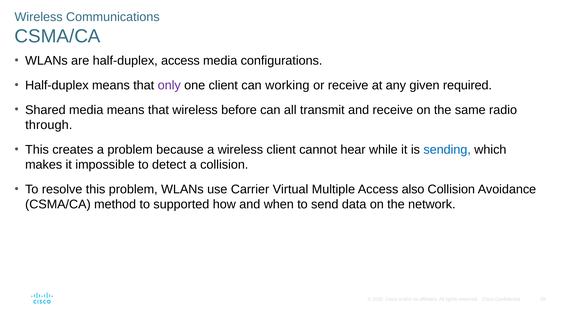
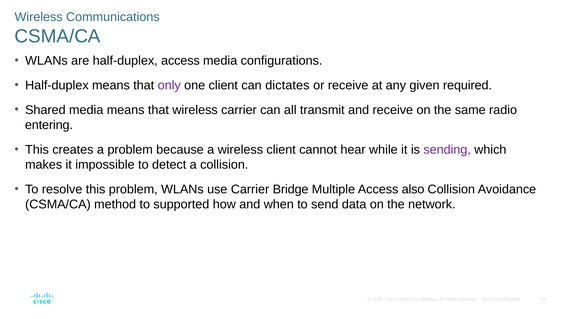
working: working -> dictates
wireless before: before -> carrier
through: through -> entering
sending colour: blue -> purple
Virtual: Virtual -> Bridge
